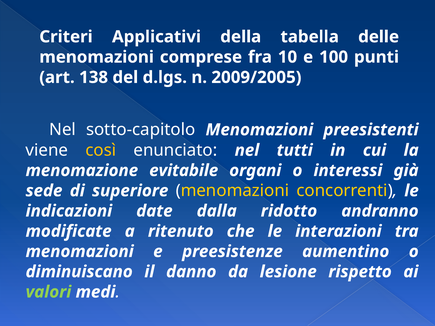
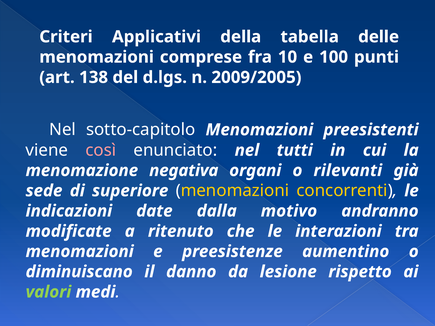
così colour: yellow -> pink
evitabile: evitabile -> negativa
interessi: interessi -> rilevanti
ridotto: ridotto -> motivo
